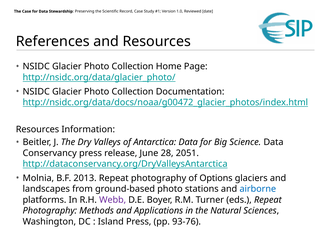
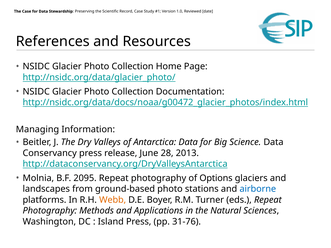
Resources at (37, 130): Resources -> Managing
2051: 2051 -> 2013
2013: 2013 -> 2095
Webb colour: purple -> orange
93-76: 93-76 -> 31-76
